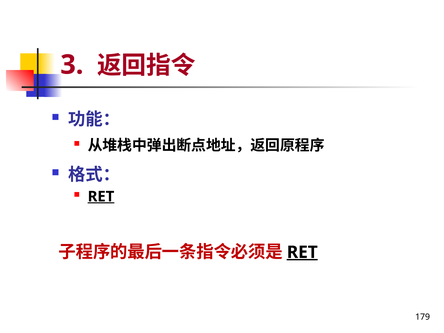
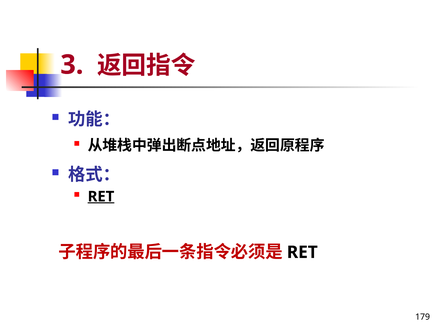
RET at (302, 252) underline: present -> none
